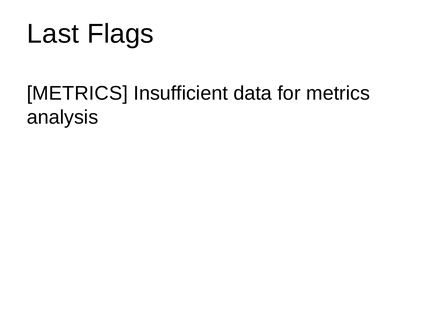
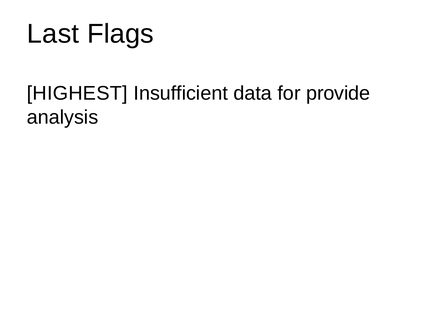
METRICS at (77, 94): METRICS -> HIGHEST
for metrics: metrics -> provide
